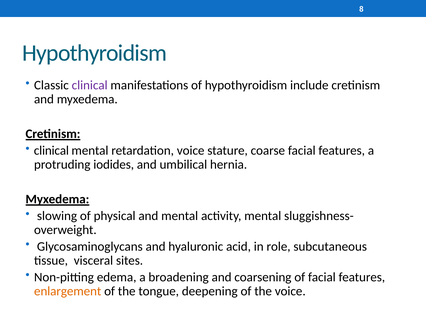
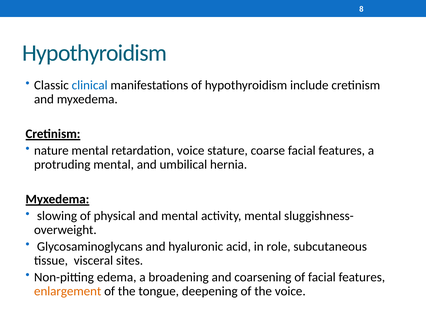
clinical at (90, 85) colour: purple -> blue
clinical at (51, 151): clinical -> nature
protruding iodides: iodides -> mental
